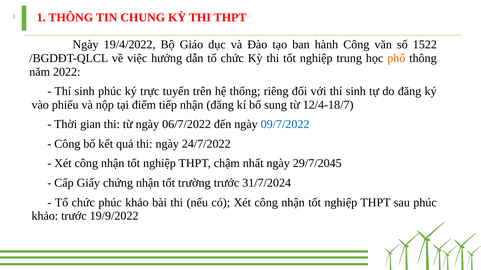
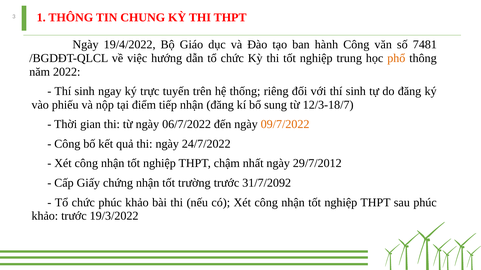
1522: 1522 -> 7481
sinh phúc: phúc -> ngay
12/4-18/7: 12/4-18/7 -> 12/3-18/7
09/7/2022 colour: blue -> orange
29/7/2045: 29/7/2045 -> 29/7/2012
31/7/2024: 31/7/2024 -> 31/7/2092
19/9/2022: 19/9/2022 -> 19/3/2022
